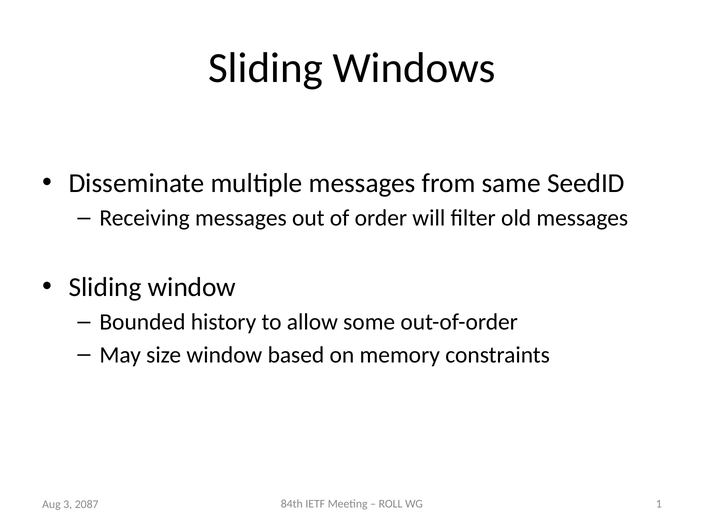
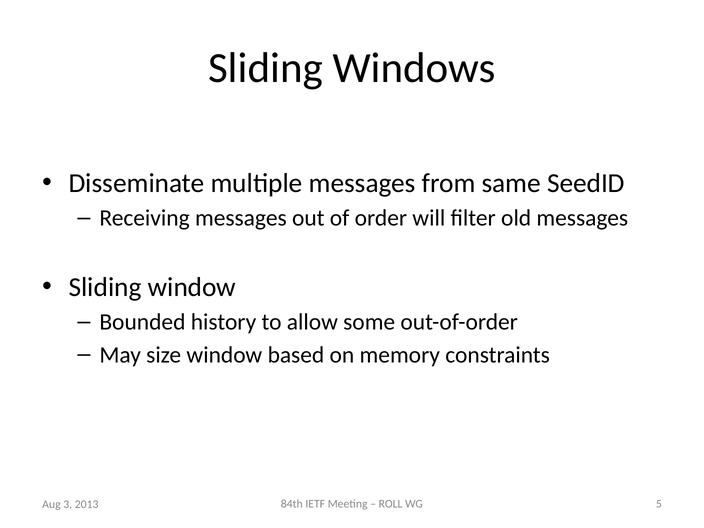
1: 1 -> 5
2087: 2087 -> 2013
